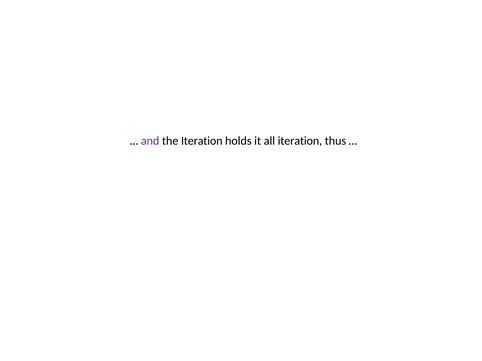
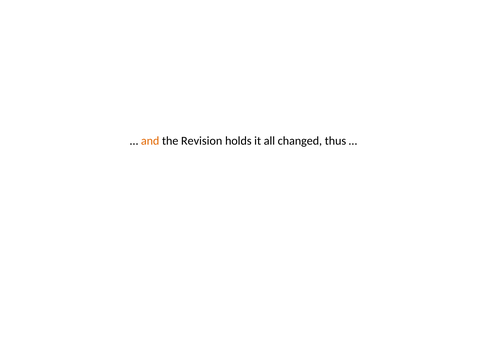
and colour: purple -> orange
the Iteration: Iteration -> Revision
all iteration: iteration -> changed
